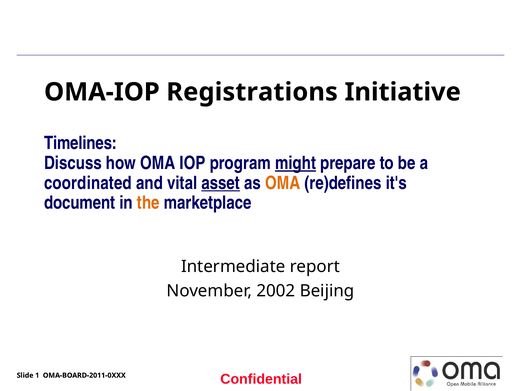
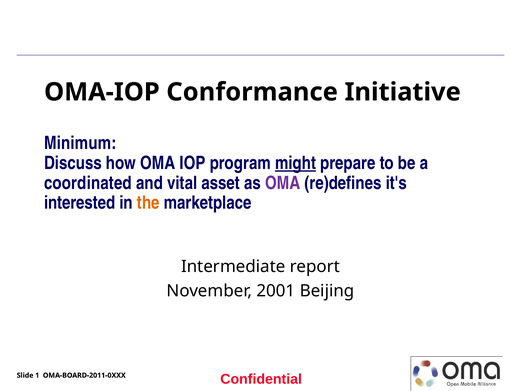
Registrations: Registrations -> Conformance
Timelines: Timelines -> Minimum
asset underline: present -> none
OMA at (283, 183) colour: orange -> purple
document: document -> interested
2002: 2002 -> 2001
